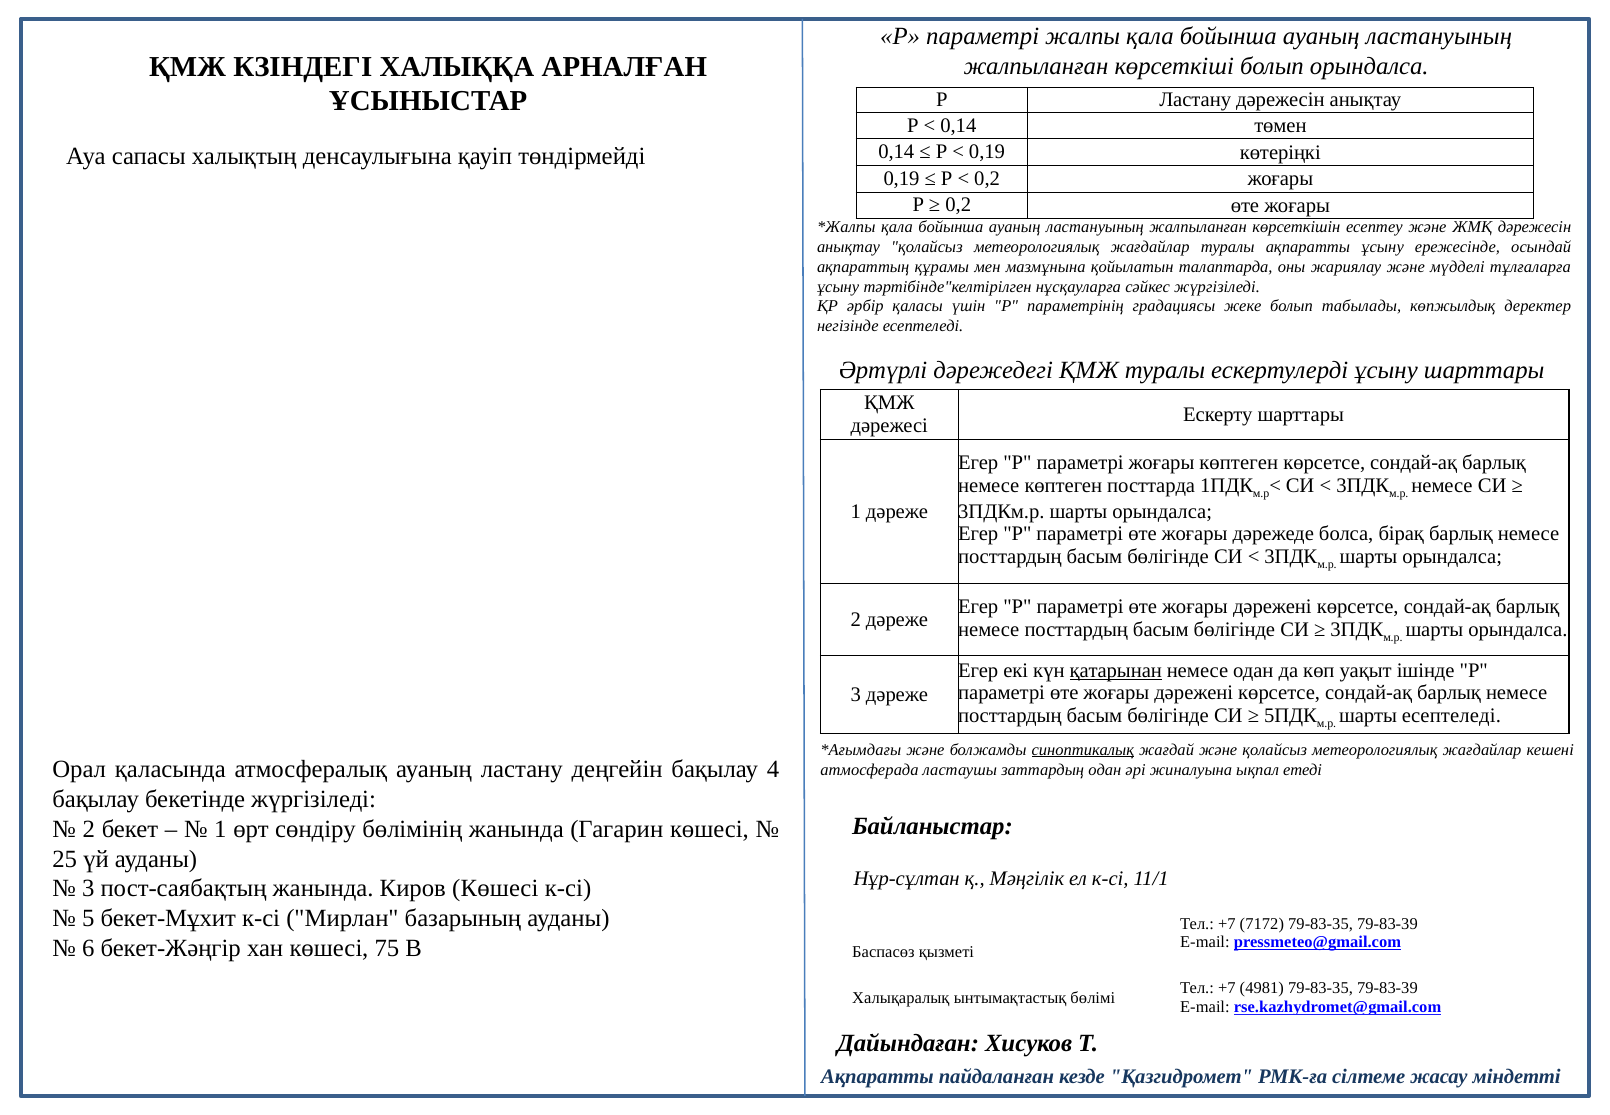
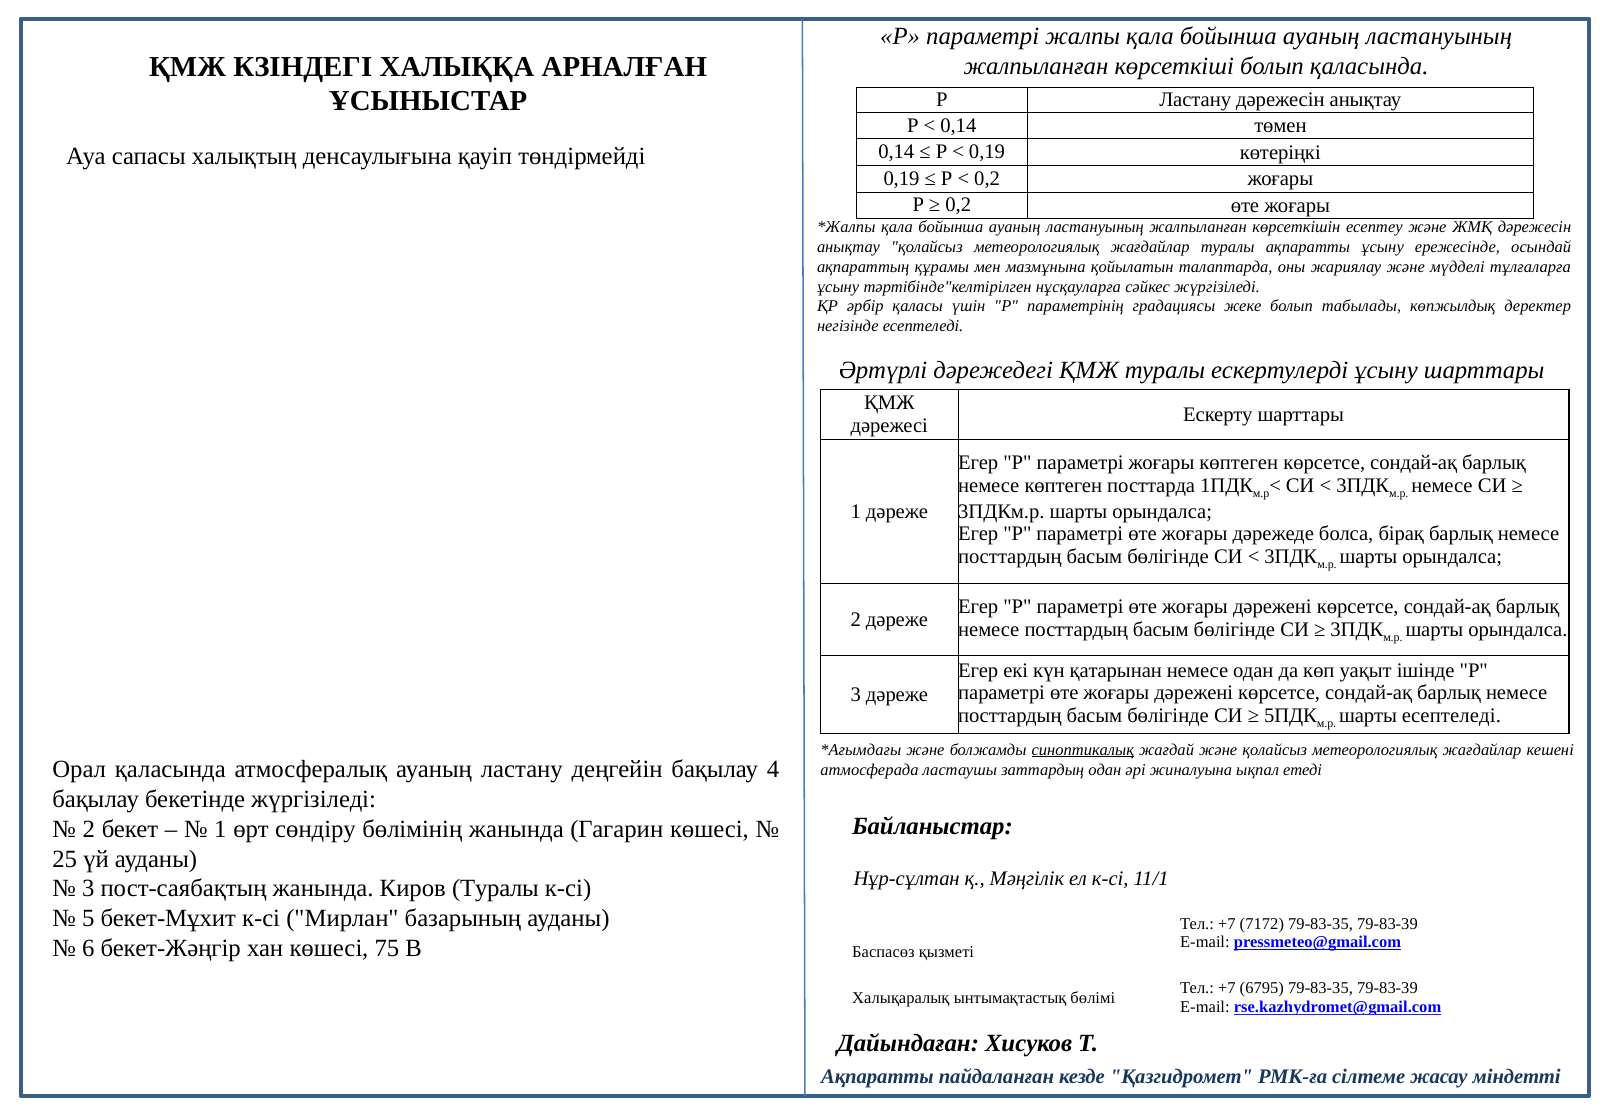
болып орындалса: орындалса -> қаласында
қатарынан underline: present -> none
Киров Көшесі: Көшесі -> Туралы
4981: 4981 -> 6795
